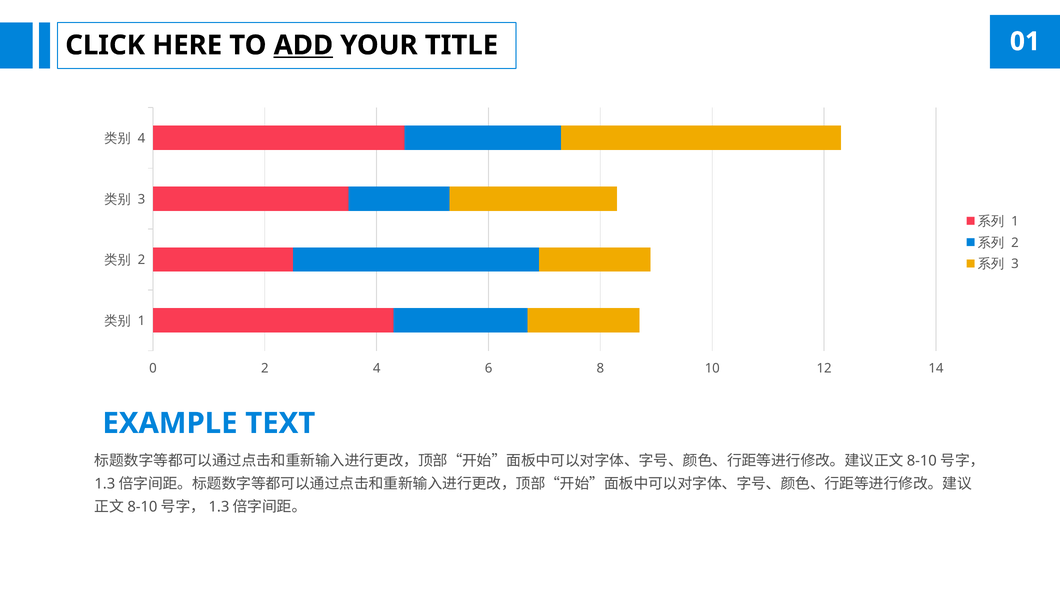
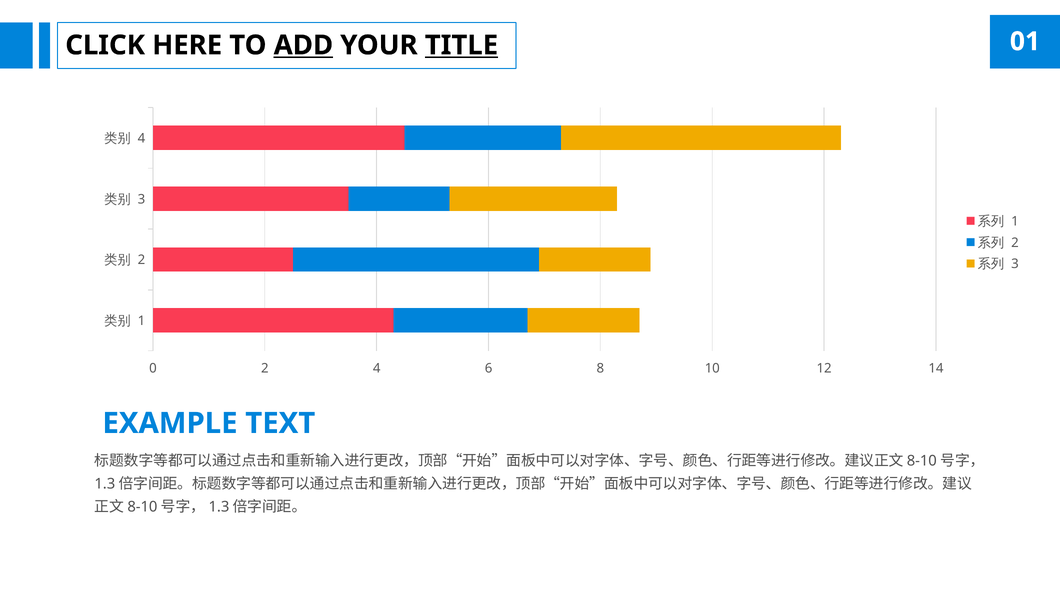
TITLE underline: none -> present
